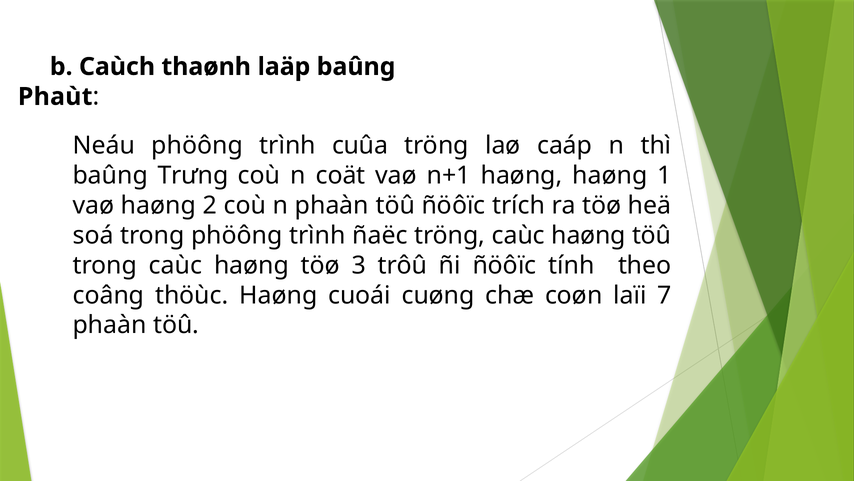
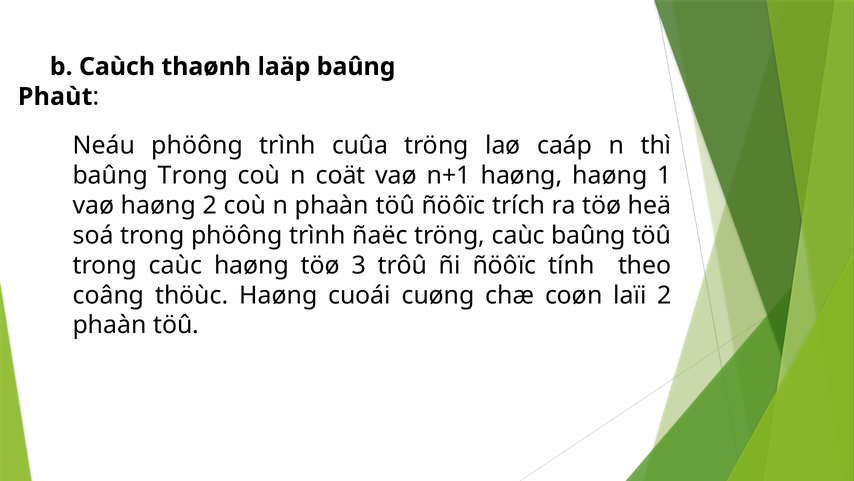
baûng Trưng: Trưng -> Trong
tröng caùc haøng: haøng -> baûng
laïi 7: 7 -> 2
